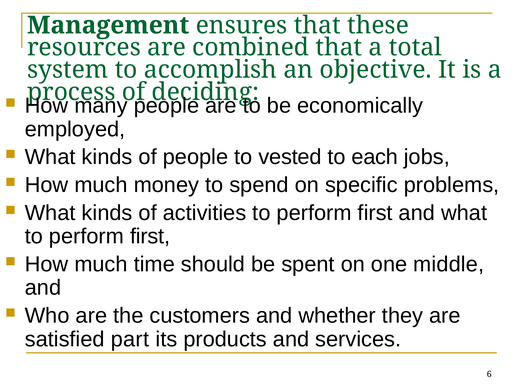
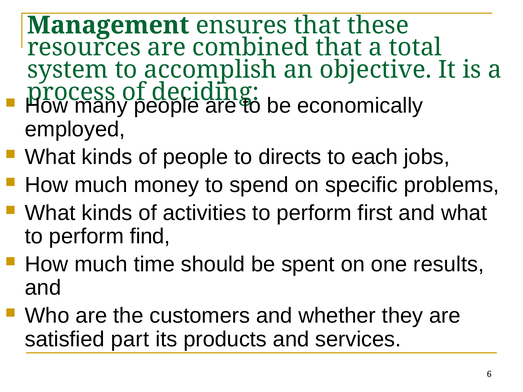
vested: vested -> directs
first at (150, 237): first -> find
middle: middle -> results
